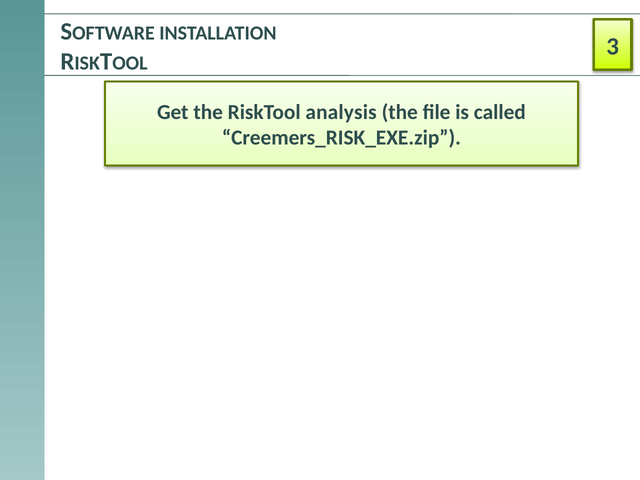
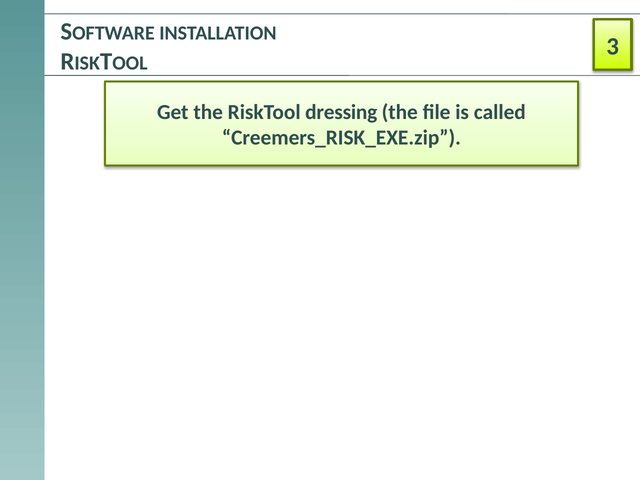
analysis: analysis -> dressing
